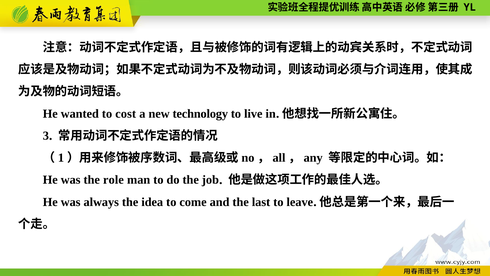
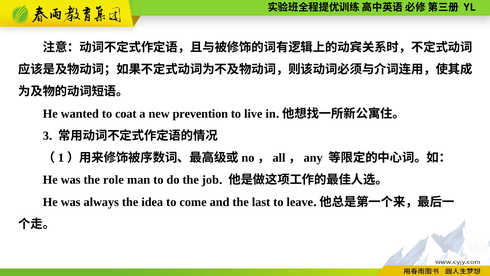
cost: cost -> coat
technology: technology -> prevention
